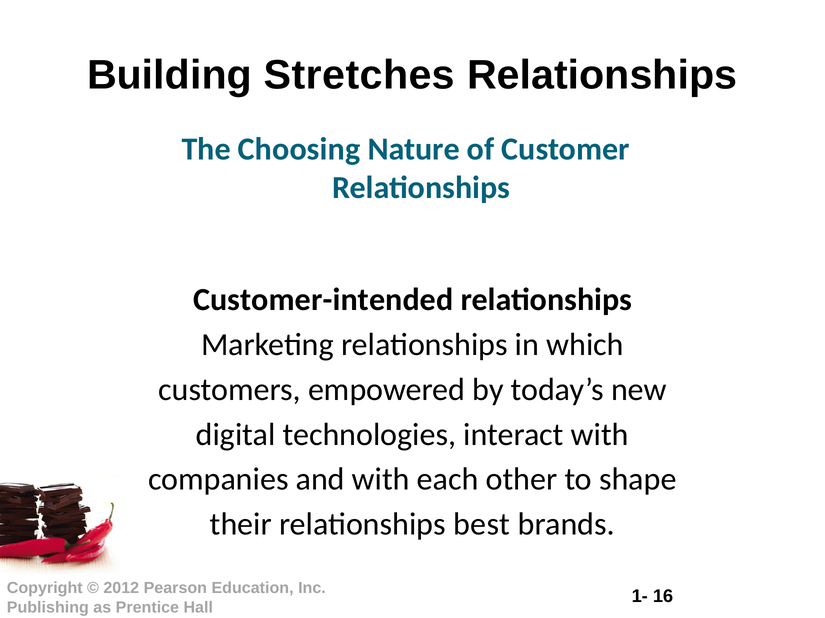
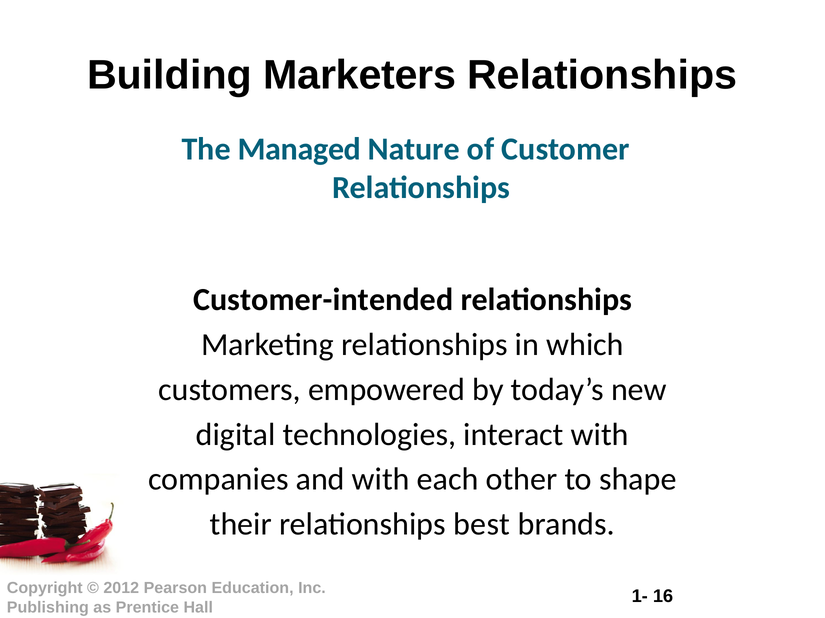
Stretches: Stretches -> Marketers
Choosing: Choosing -> Managed
